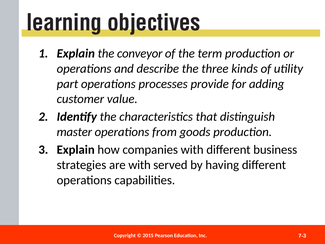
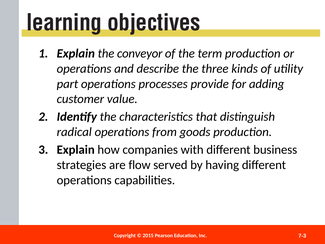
master: master -> radical
are with: with -> flow
